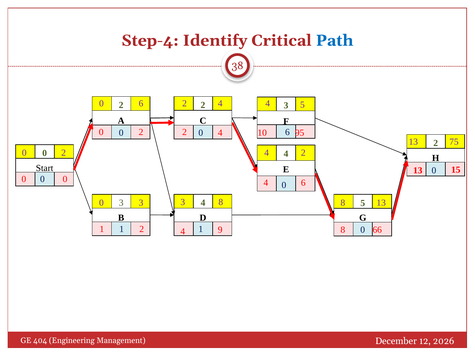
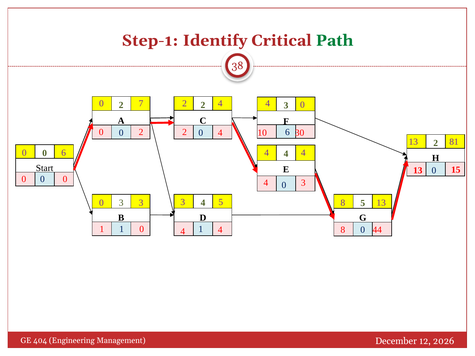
Step-4: Step-4 -> Step-1
Path colour: blue -> green
0 6: 6 -> 7
2 4 4 5: 5 -> 0
95: 95 -> 30
75: 75 -> 81
2 at (64, 153): 2 -> 6
2 at (303, 153): 2 -> 4
4 6: 6 -> 3
3 8: 8 -> 5
1 2: 2 -> 0
66: 66 -> 44
9 at (220, 230): 9 -> 4
